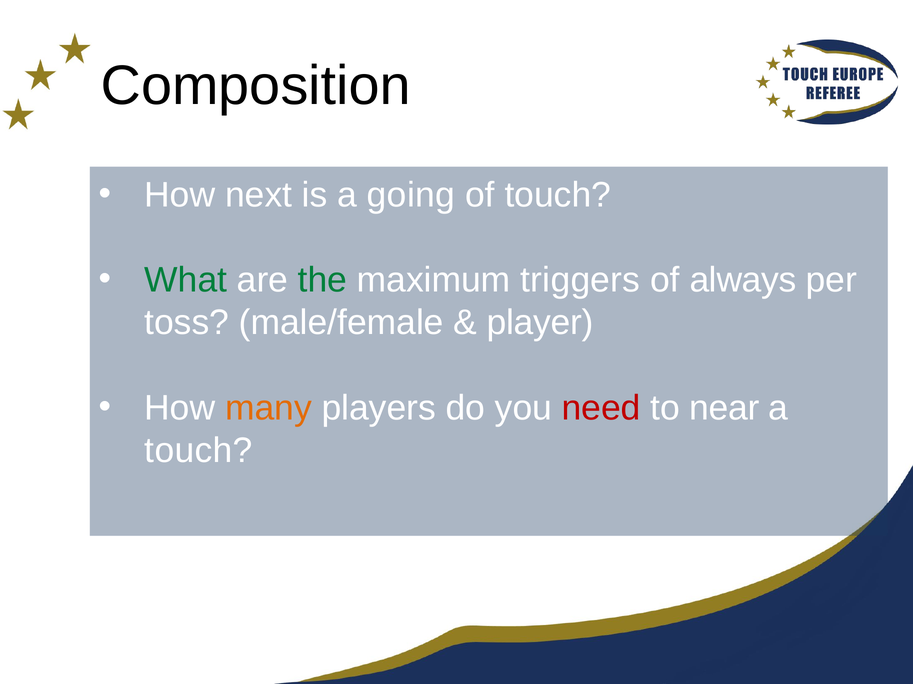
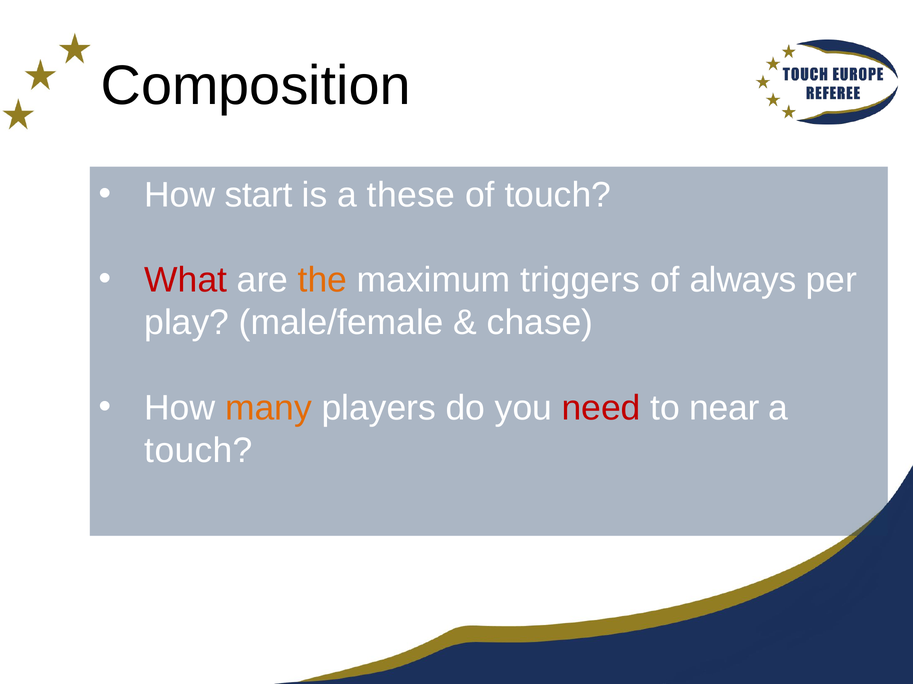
next: next -> start
going: going -> these
What colour: green -> red
the colour: green -> orange
toss: toss -> play
player: player -> chase
